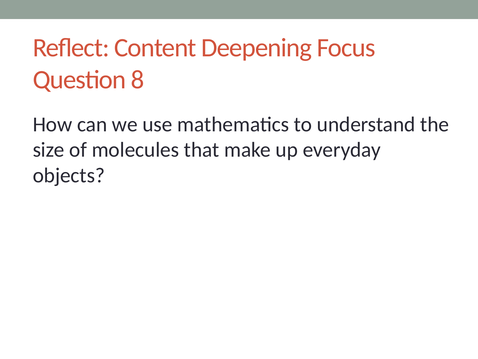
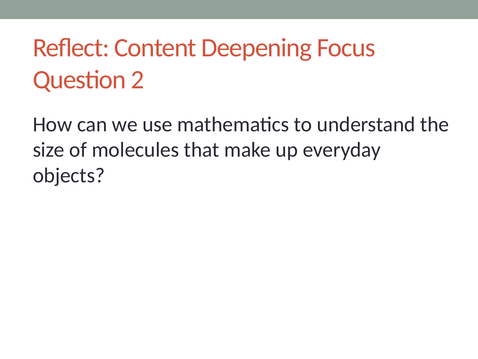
8: 8 -> 2
